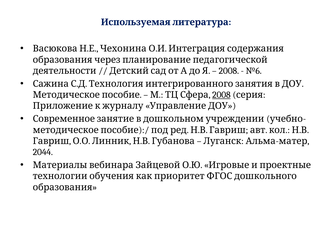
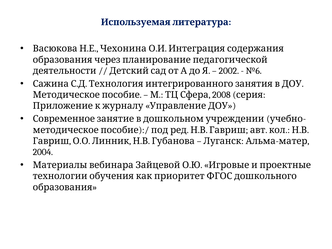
2008 at (229, 71): 2008 -> 2002
2008 at (221, 95) underline: present -> none
2044: 2044 -> 2004
